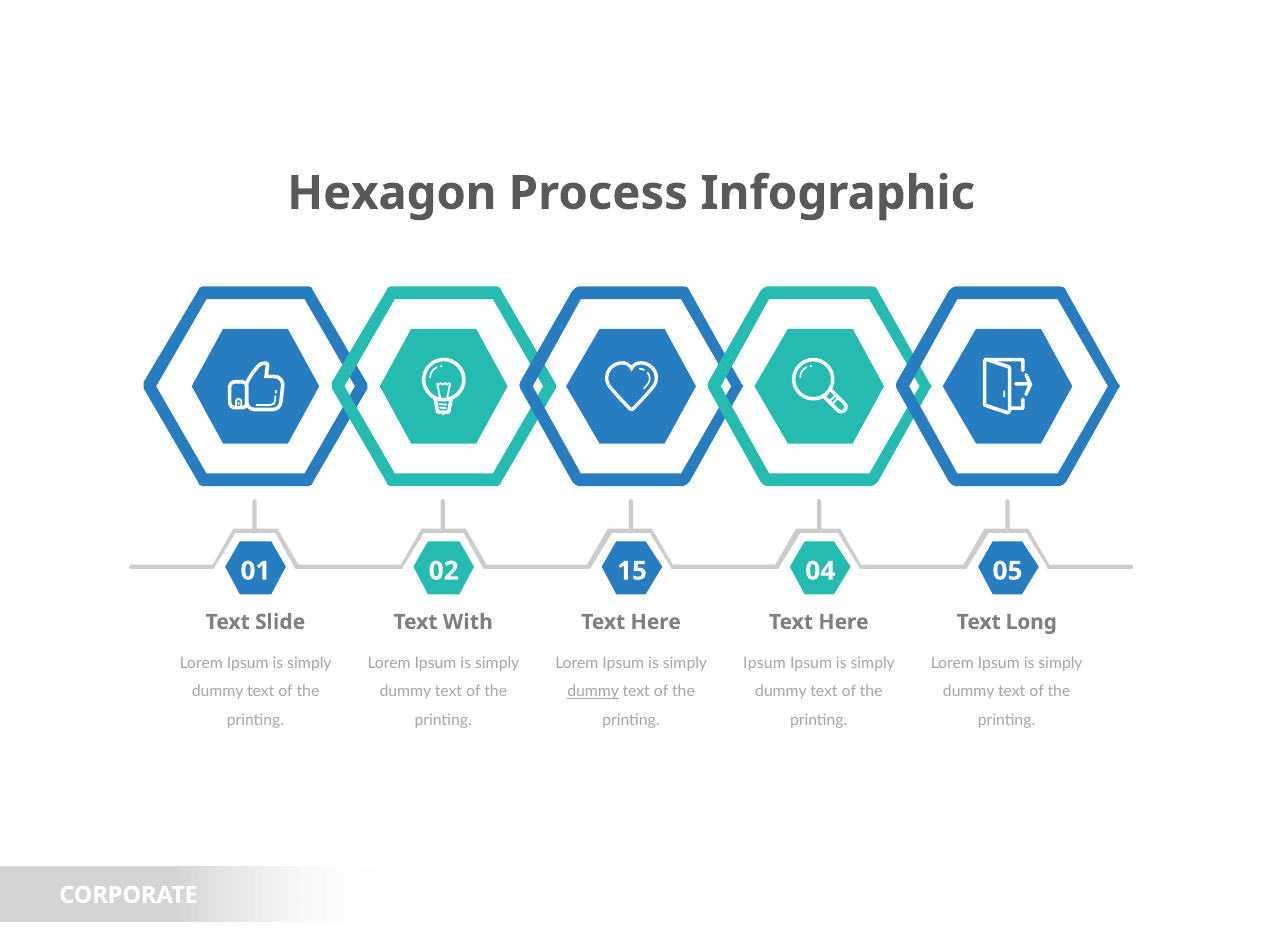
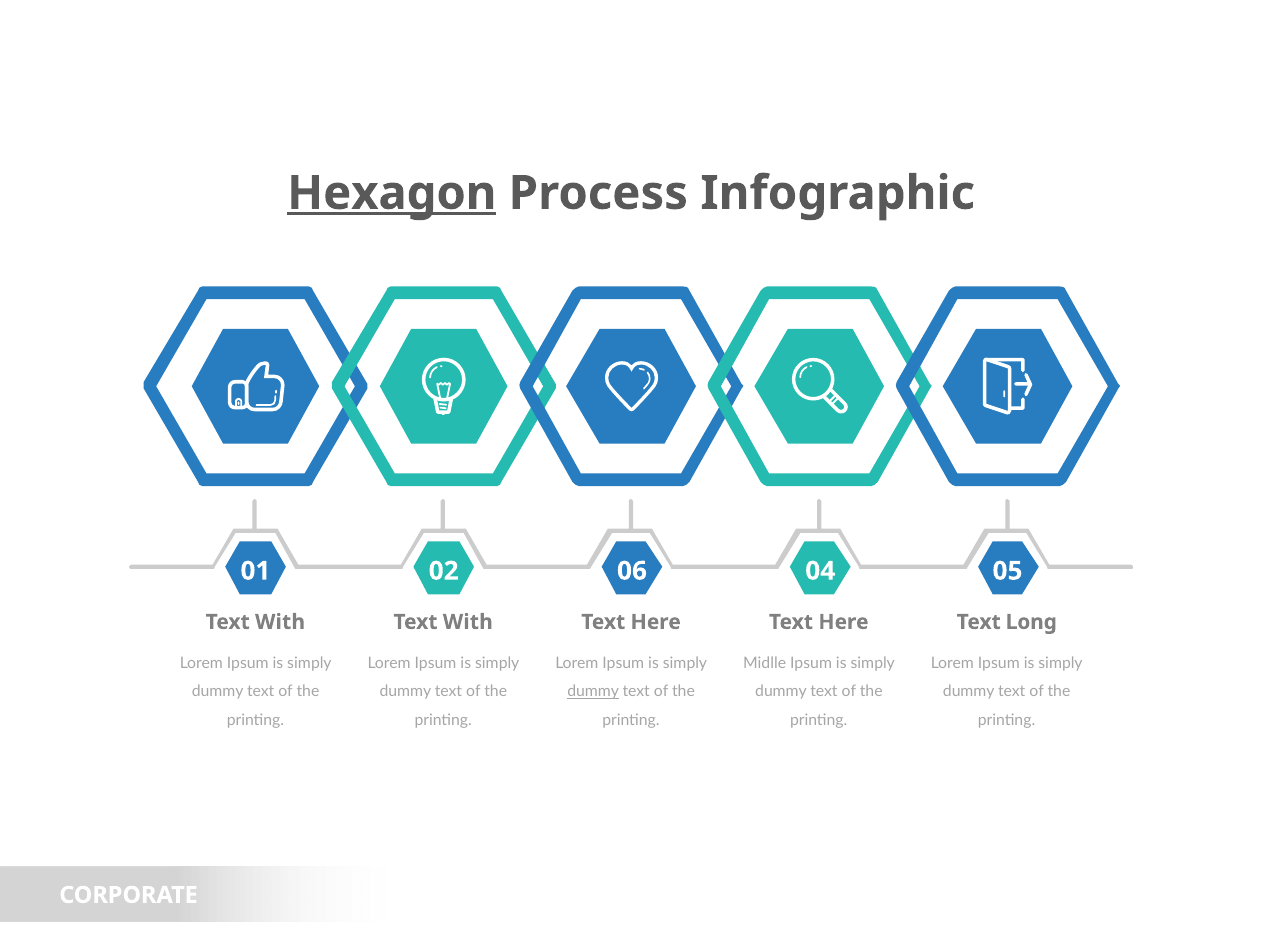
Hexagon underline: none -> present
15: 15 -> 06
Slide at (280, 622): Slide -> With
Ipsum at (764, 663): Ipsum -> Midlle
